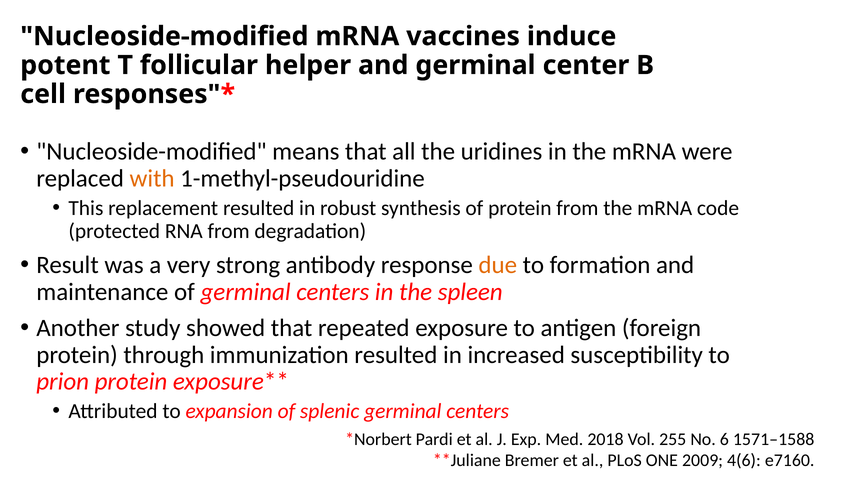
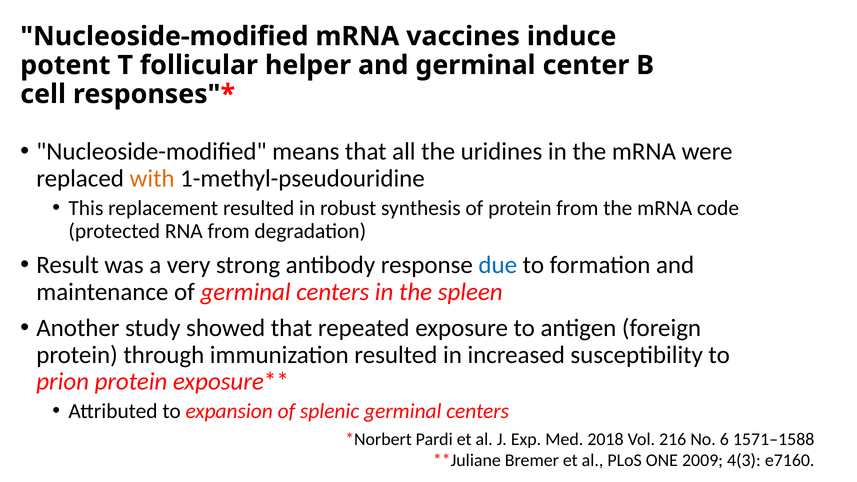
due colour: orange -> blue
255: 255 -> 216
4(6: 4(6 -> 4(3
